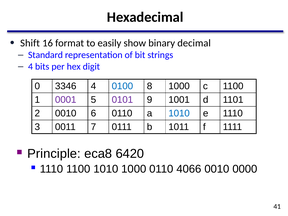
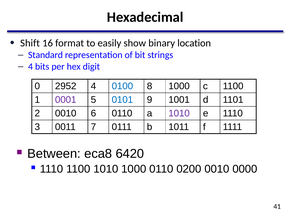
decimal: decimal -> location
3346: 3346 -> 2952
0101 colour: purple -> blue
1010 at (179, 113) colour: blue -> purple
Principle: Principle -> Between
4066: 4066 -> 0200
